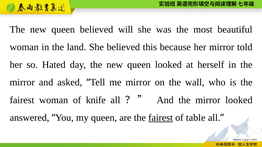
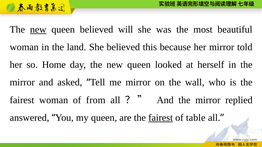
new at (38, 30) underline: none -> present
Hated: Hated -> Home
knife: knife -> from
mirror looked: looked -> replied
